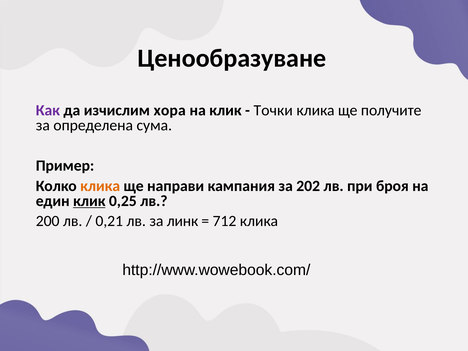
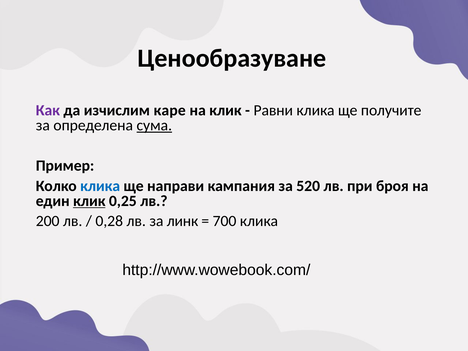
хора: хора -> каре
Точки: Точки -> Равни
сума underline: none -> present
клика at (100, 186) colour: orange -> blue
202: 202 -> 520
0,21: 0,21 -> 0,28
712: 712 -> 700
